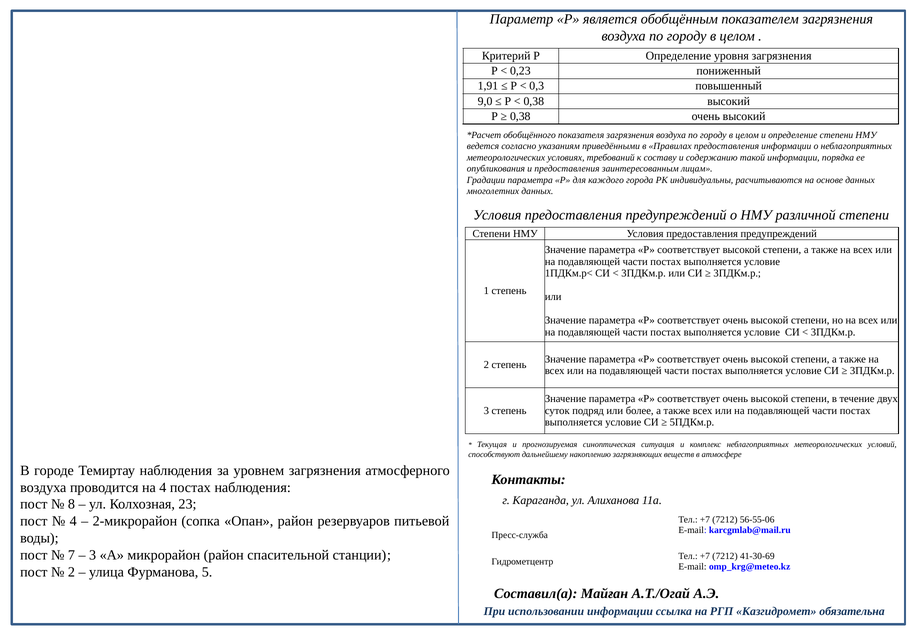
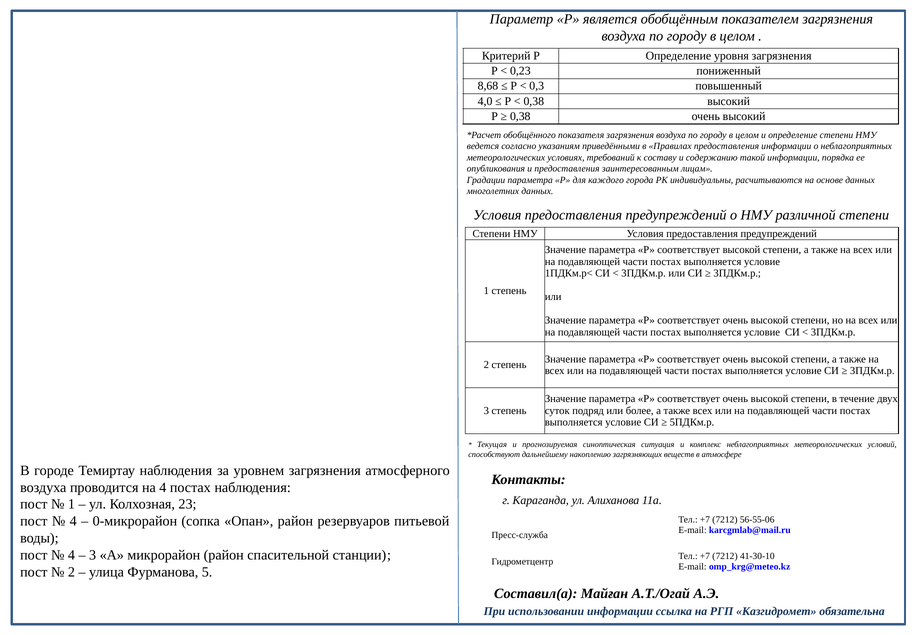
1,91: 1,91 -> 8,68
9,0: 9,0 -> 4,0
8 at (71, 504): 8 -> 1
2-микрорайон: 2-микрорайон -> 0-микрорайон
7 at (71, 555): 7 -> 4
41-30-69: 41-30-69 -> 41-30-10
